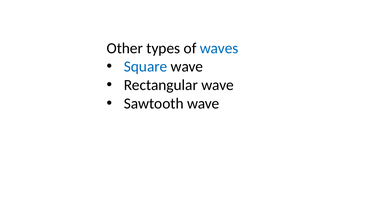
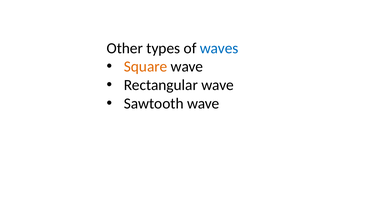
Square colour: blue -> orange
